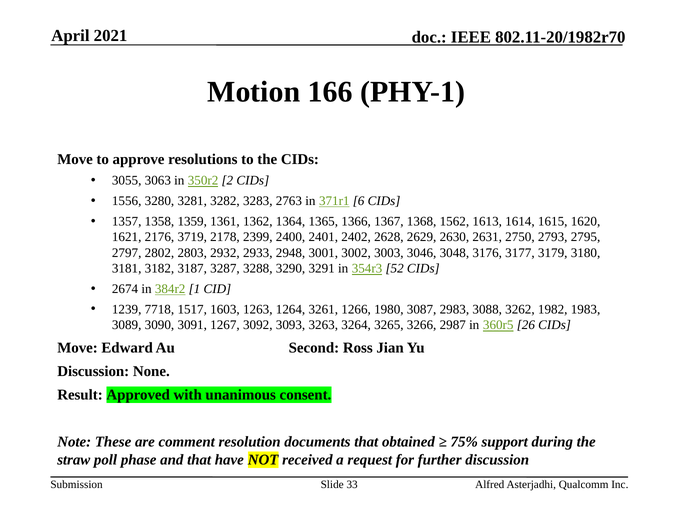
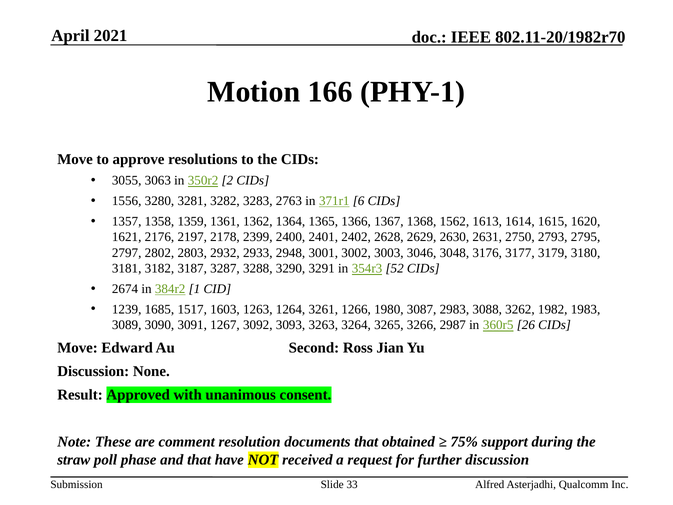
3719: 3719 -> 2197
7718: 7718 -> 1685
